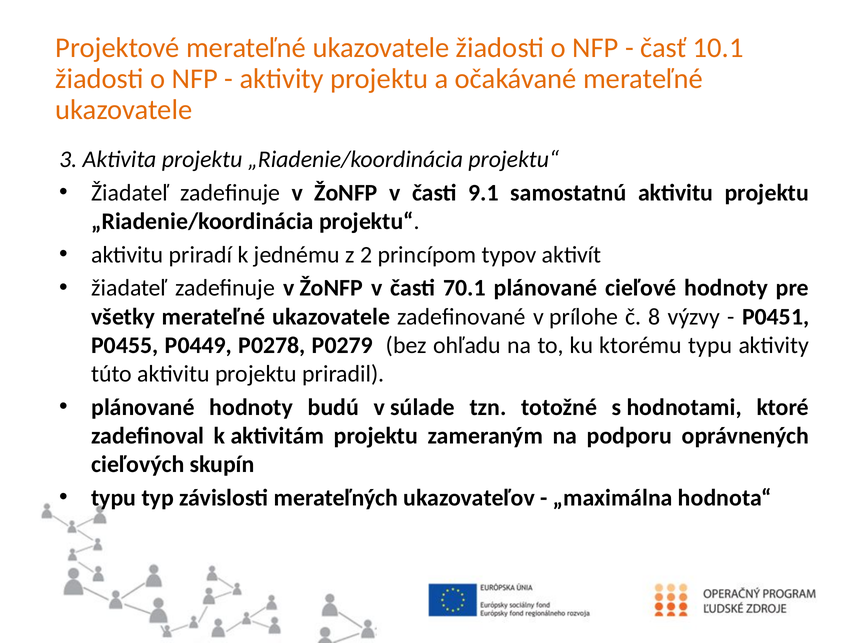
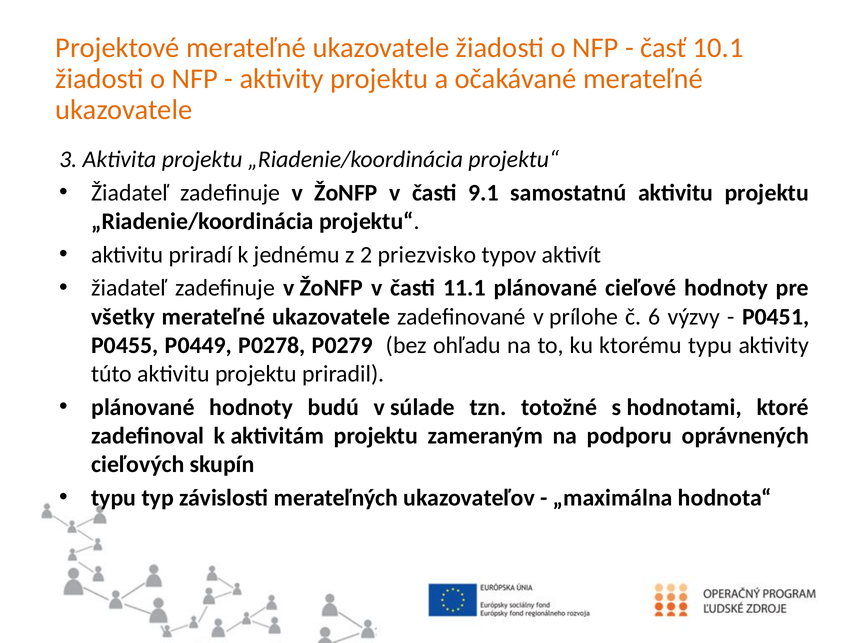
princípom: princípom -> priezvisko
70.1: 70.1 -> 11.1
8: 8 -> 6
